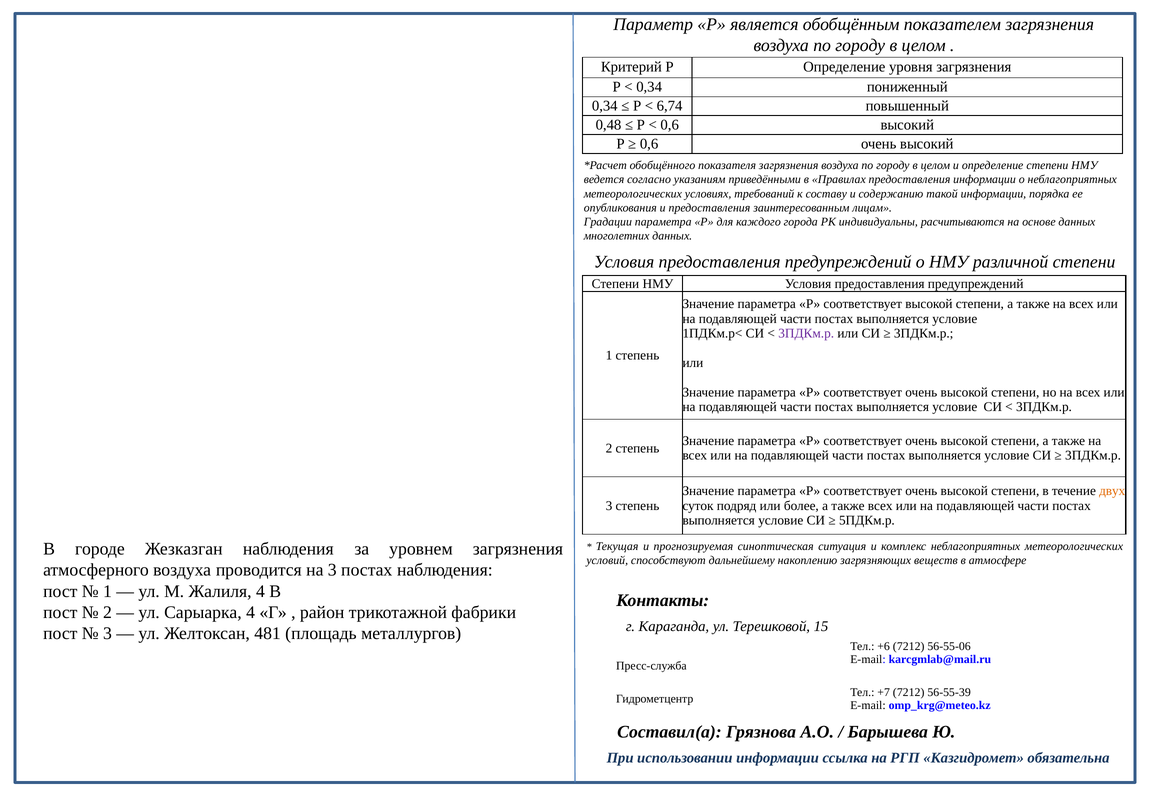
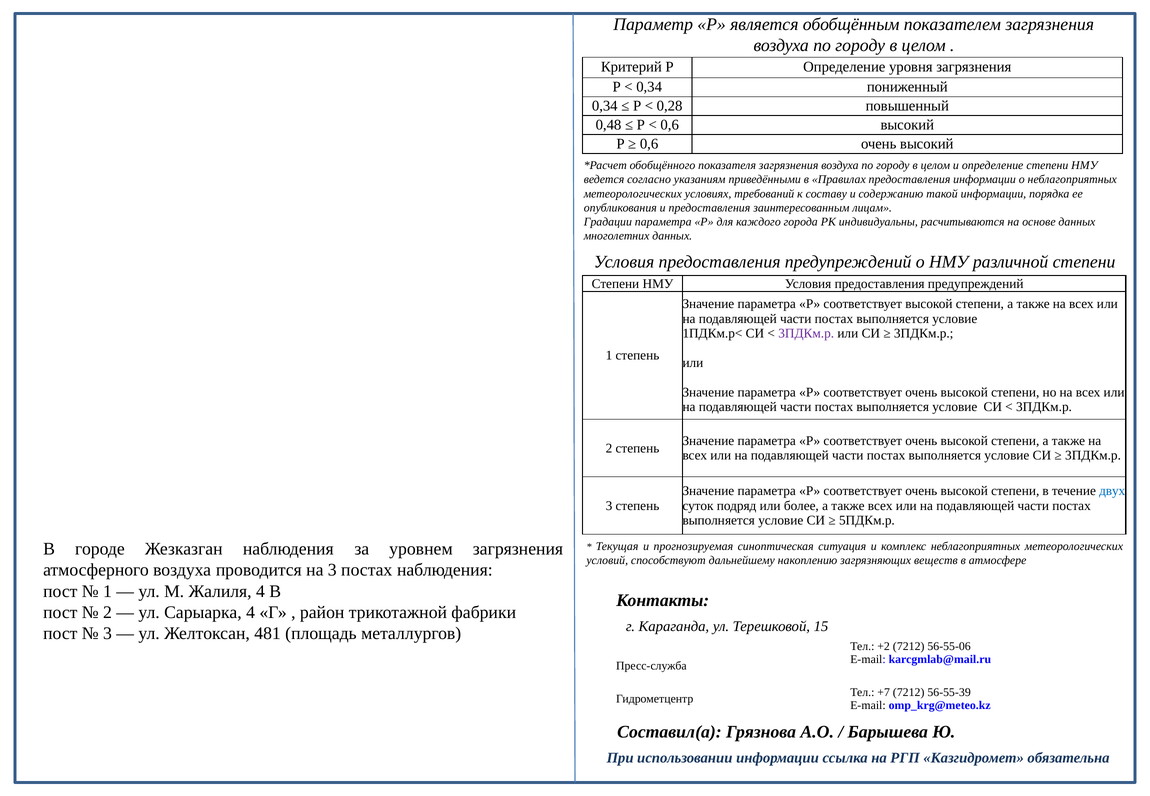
6,74: 6,74 -> 0,28
двух colour: orange -> blue
+6: +6 -> +2
